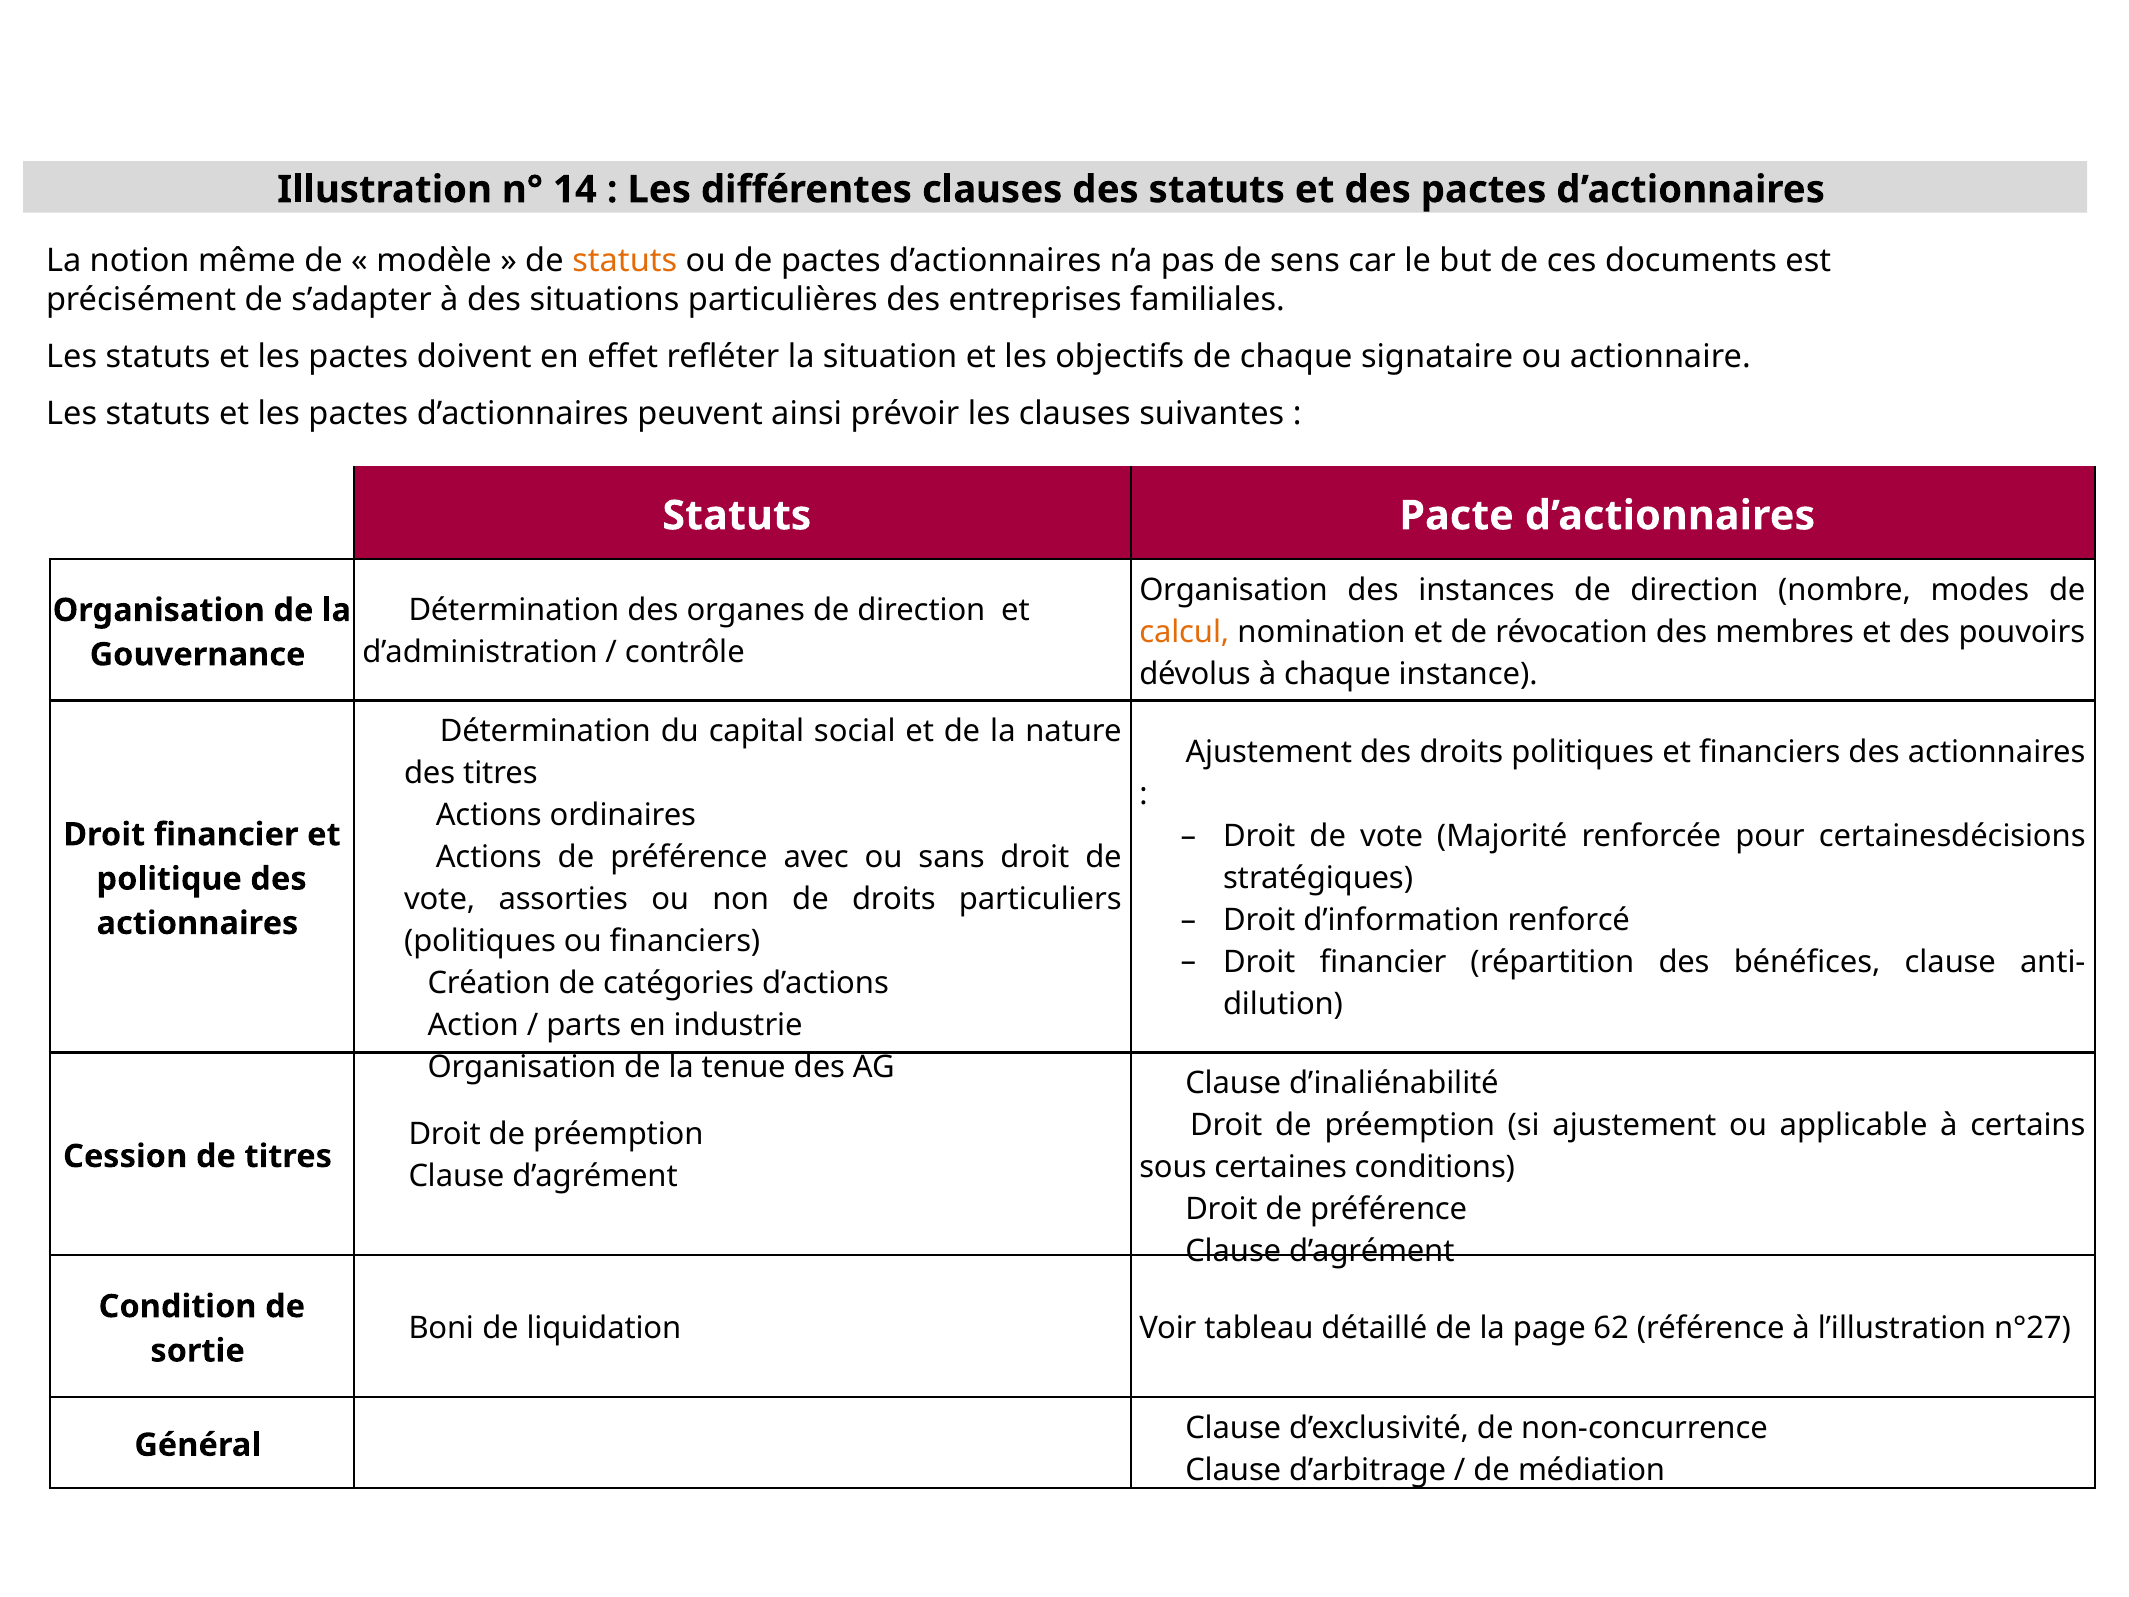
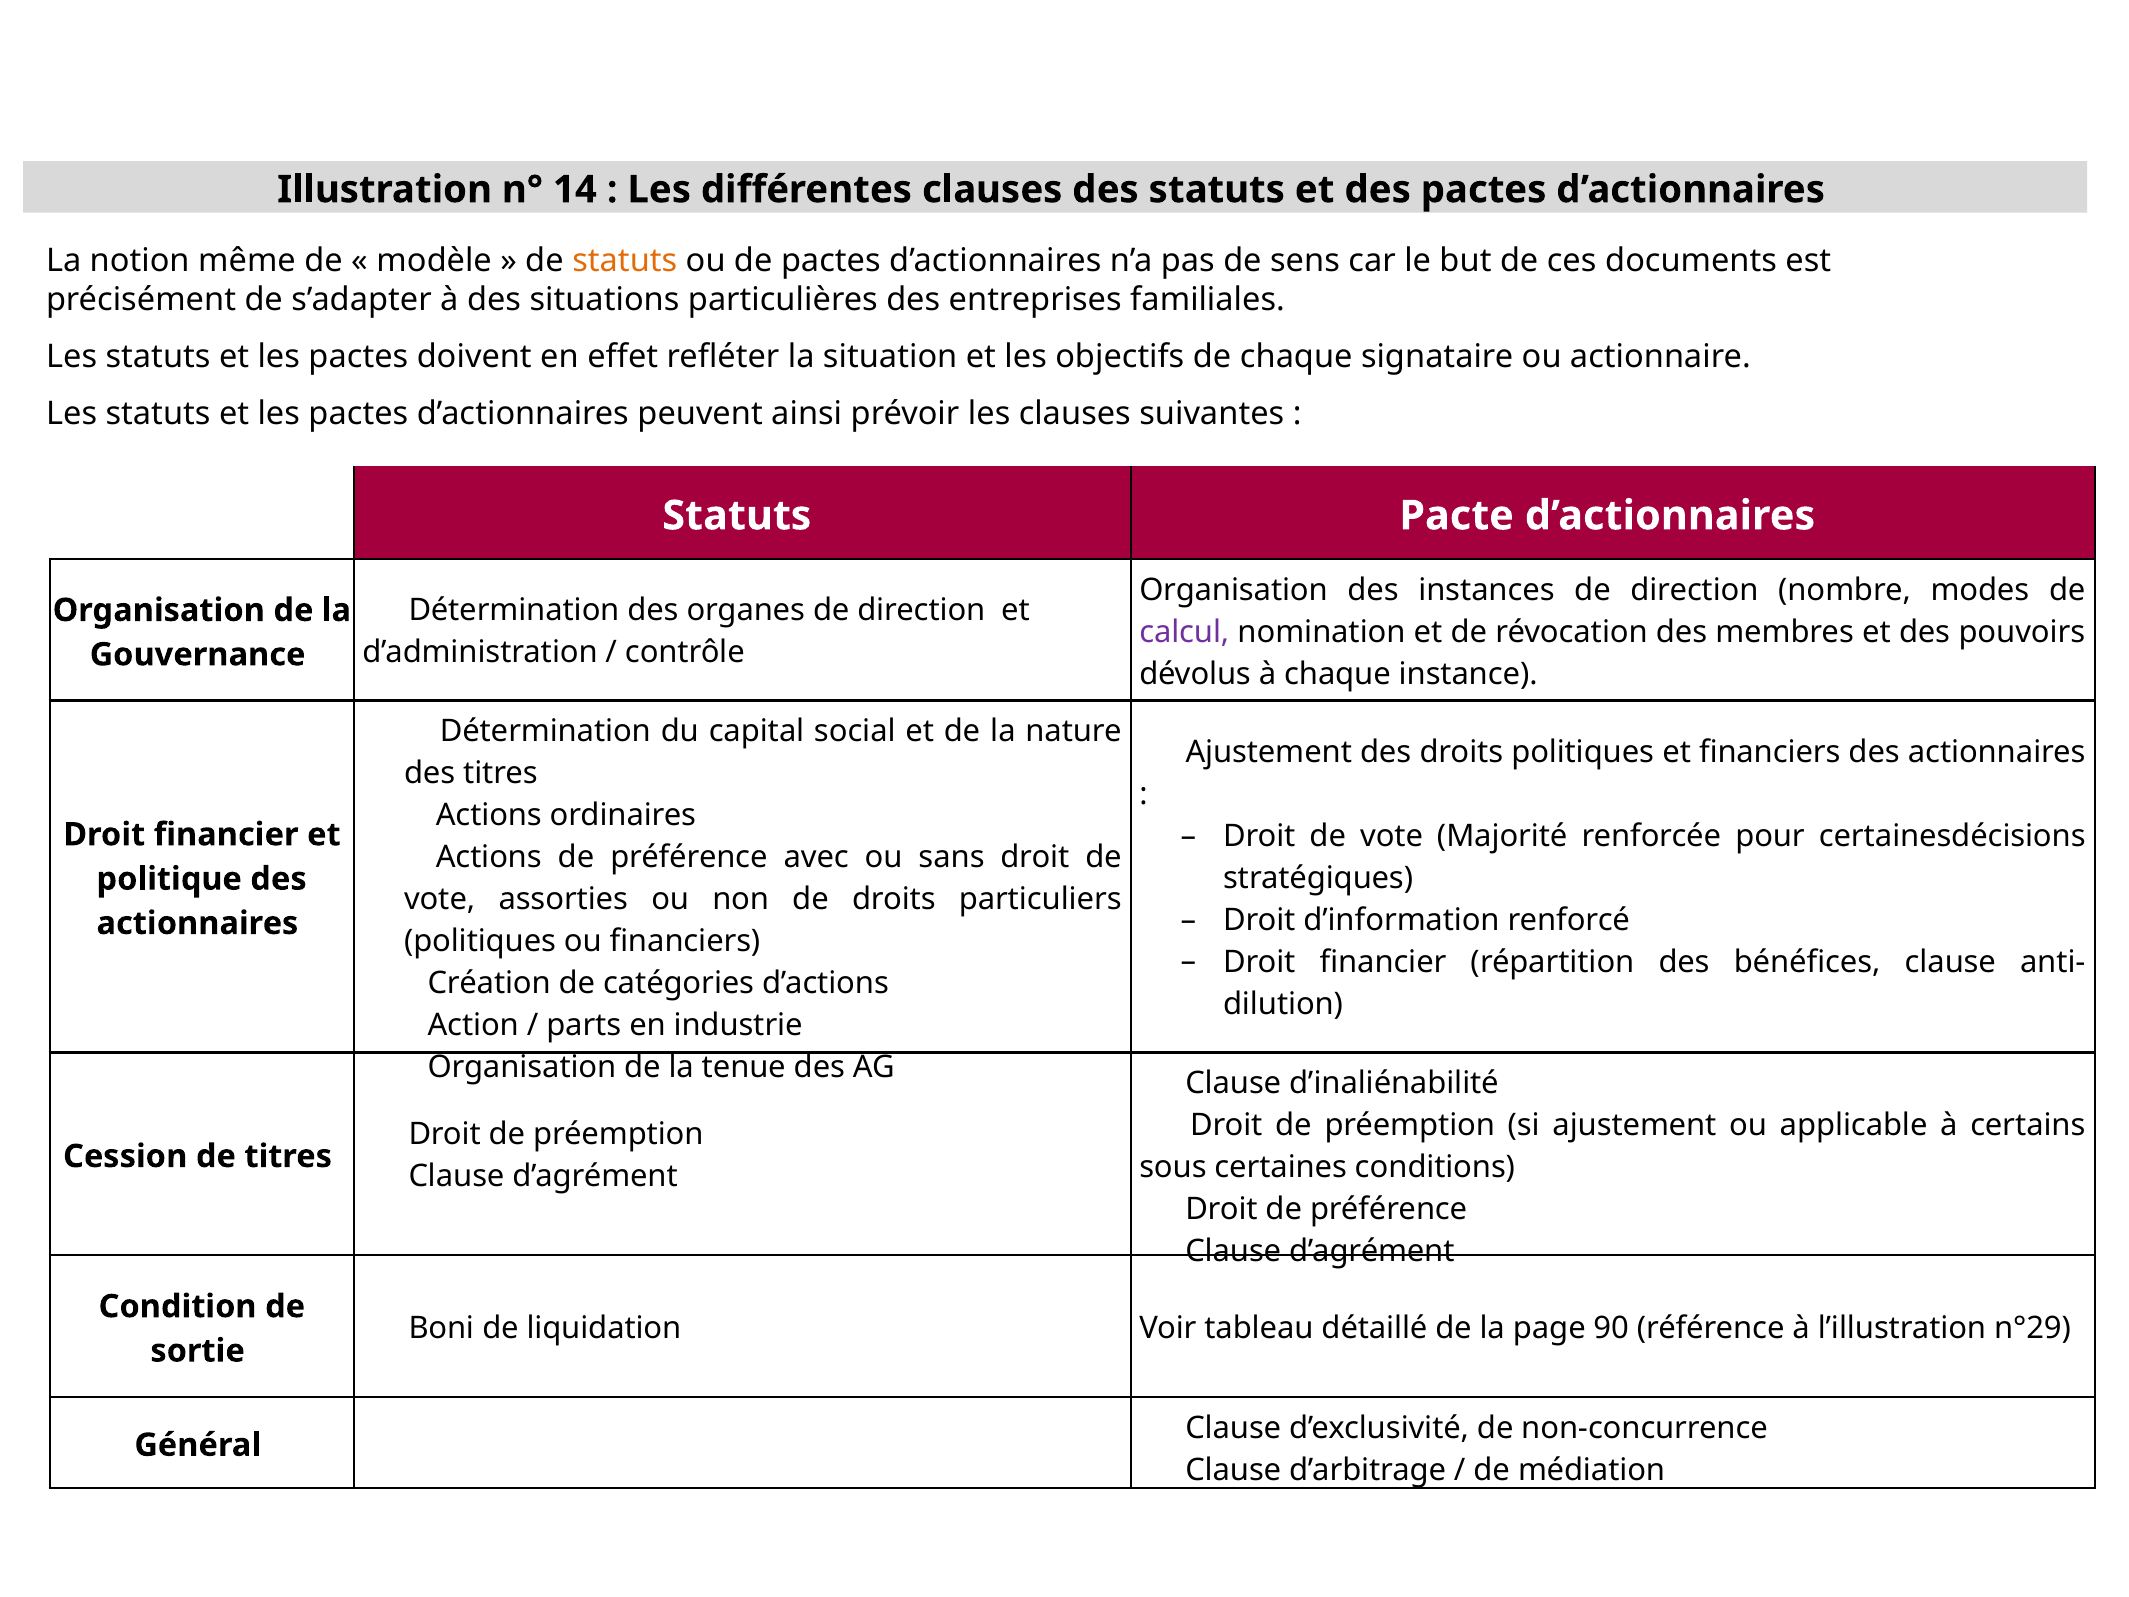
calcul colour: orange -> purple
62: 62 -> 90
n°27: n°27 -> n°29
